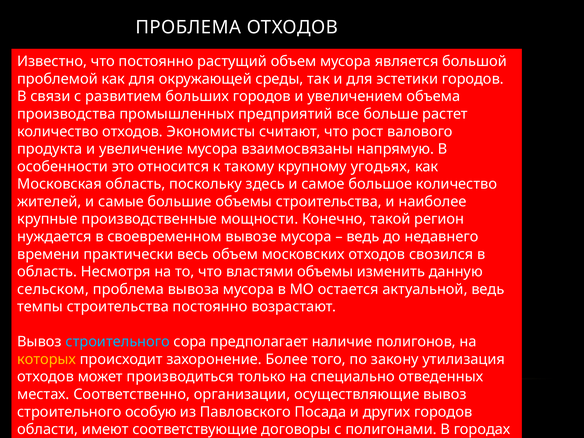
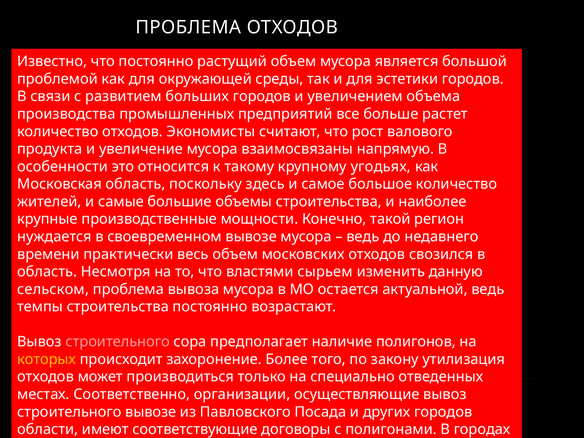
властями объемы: объемы -> сырьем
строительного at (118, 342) colour: light blue -> pink
строительного особую: особую -> вывозе
